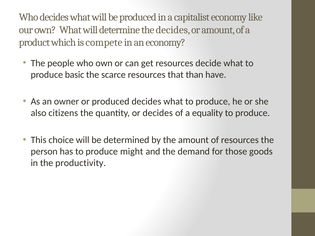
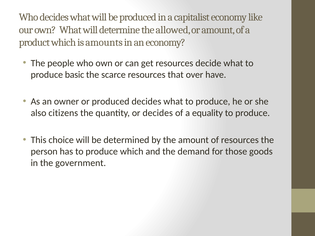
the decides: decides -> allowed
compete: compete -> amounts
than: than -> over
produce might: might -> which
productivity: productivity -> government
